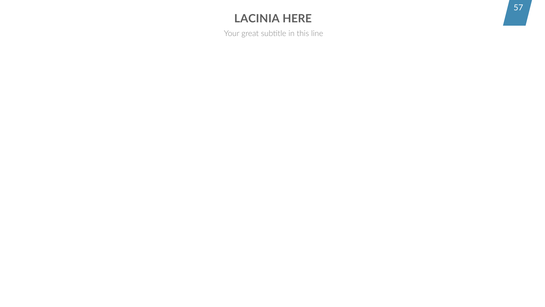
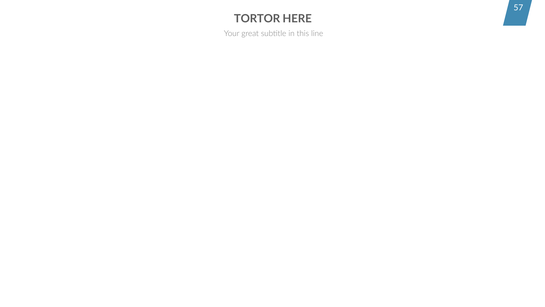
LACINIA: LACINIA -> TORTOR
